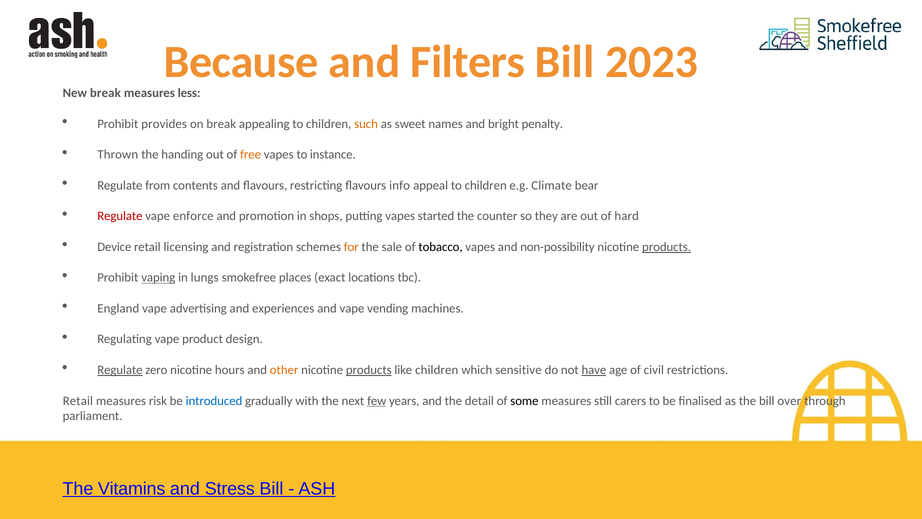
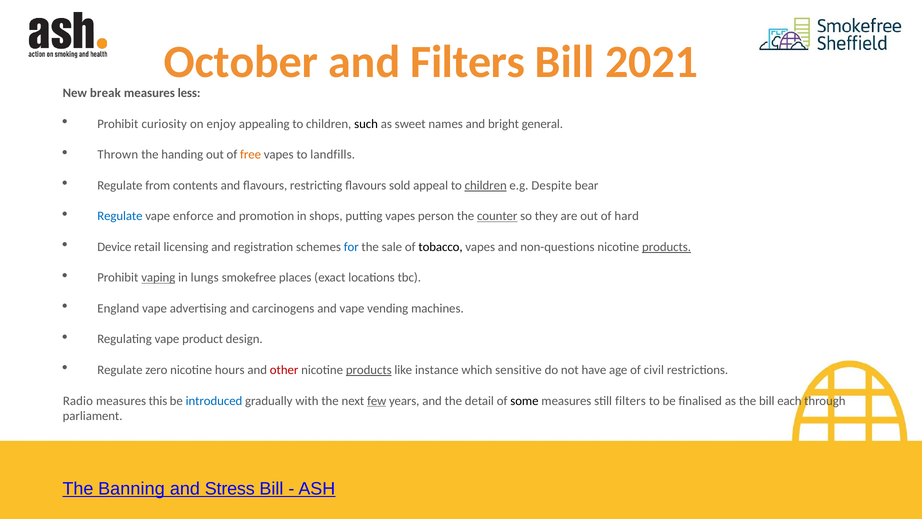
Because: Because -> October
2023: 2023 -> 2021
provides: provides -> curiosity
on break: break -> enjoy
such colour: orange -> black
penalty: penalty -> general
instance: instance -> landfills
info: info -> sold
children at (486, 185) underline: none -> present
Climate: Climate -> Despite
Regulate at (120, 216) colour: red -> blue
started: started -> person
counter underline: none -> present
for colour: orange -> blue
non-possibility: non-possibility -> non-questions
experiences: experiences -> carcinogens
Regulate at (120, 370) underline: present -> none
other colour: orange -> red
like children: children -> instance
have underline: present -> none
Retail at (78, 401): Retail -> Radio
risk: risk -> this
still carers: carers -> filters
over: over -> each
Vitamins: Vitamins -> Banning
